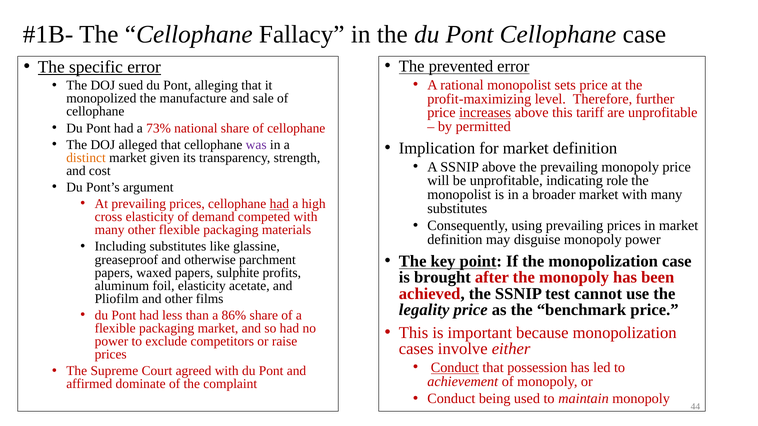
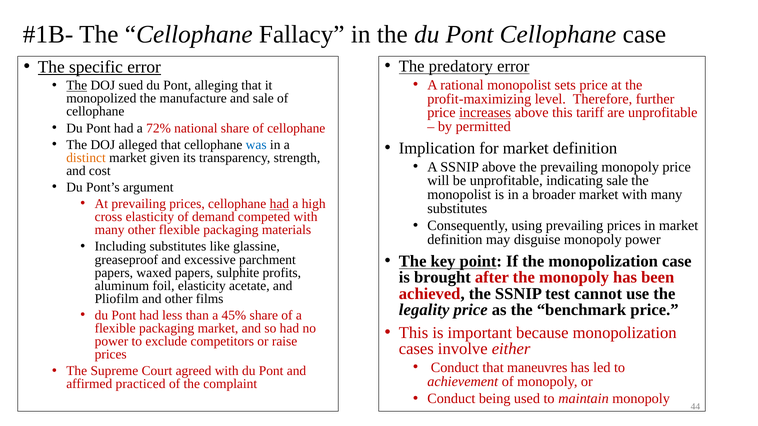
prevented: prevented -> predatory
The at (77, 86) underline: none -> present
73%: 73% -> 72%
was colour: purple -> blue
indicating role: role -> sale
otherwise: otherwise -> excessive
86%: 86% -> 45%
Conduct at (455, 368) underline: present -> none
possession: possession -> maneuvres
dominate: dominate -> practiced
